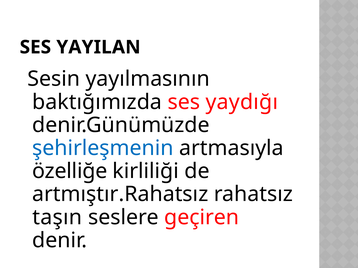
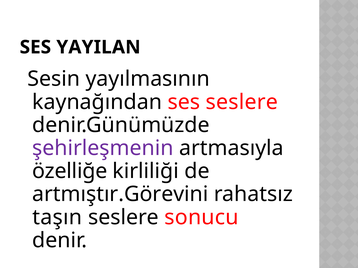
baktığımızda: baktığımızda -> kaynağından
ses yaydığı: yaydığı -> seslere
şehirleşmenin colour: blue -> purple
artmıştır.Rahatsız: artmıştır.Rahatsız -> artmıştır.Görevini
geçiren: geçiren -> sonucu
